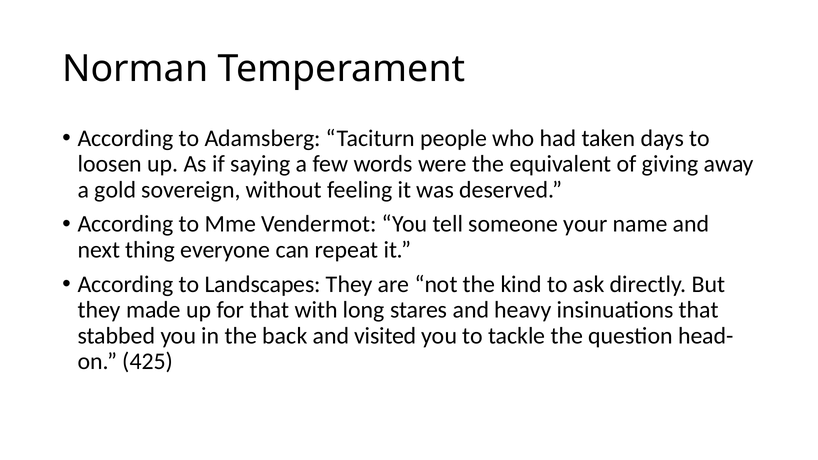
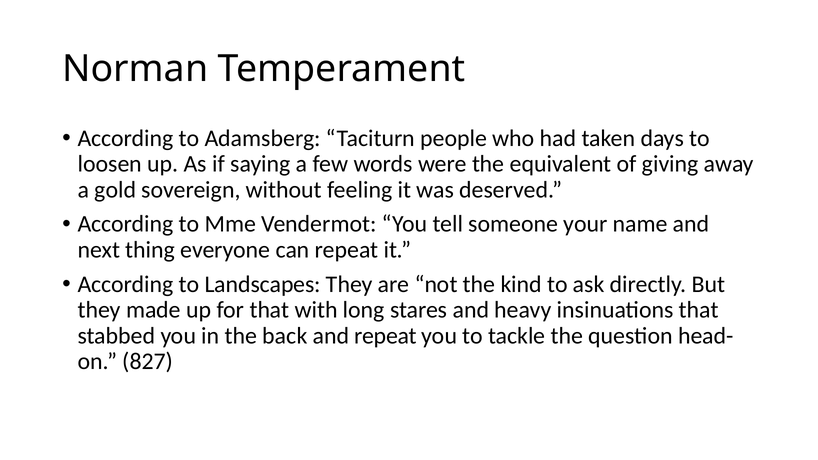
and visited: visited -> repeat
425: 425 -> 827
